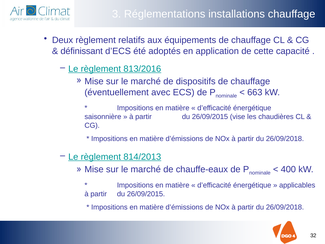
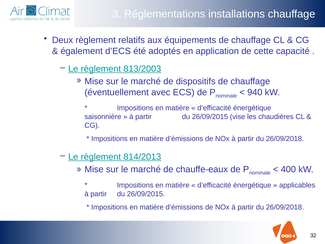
définissant: définissant -> également
813/2016: 813/2016 -> 813/2003
663: 663 -> 940
